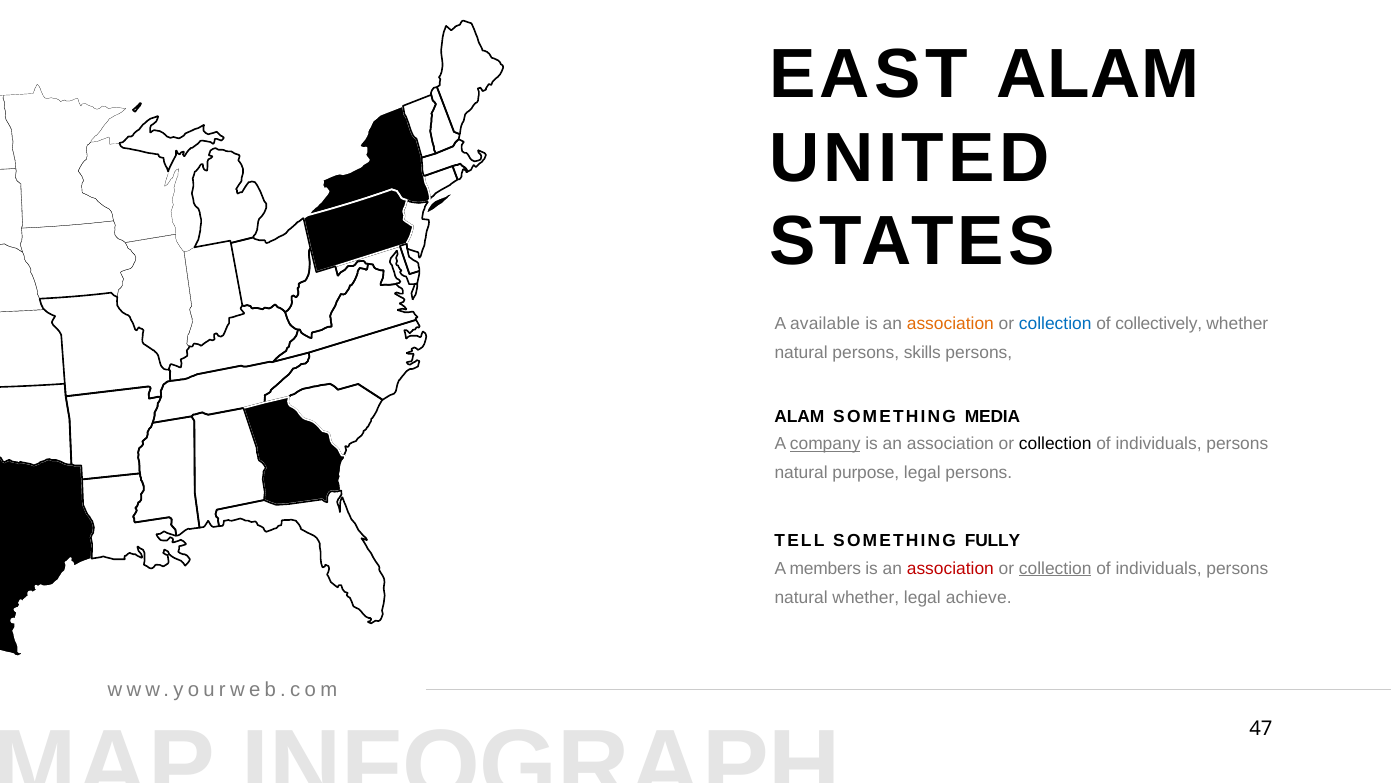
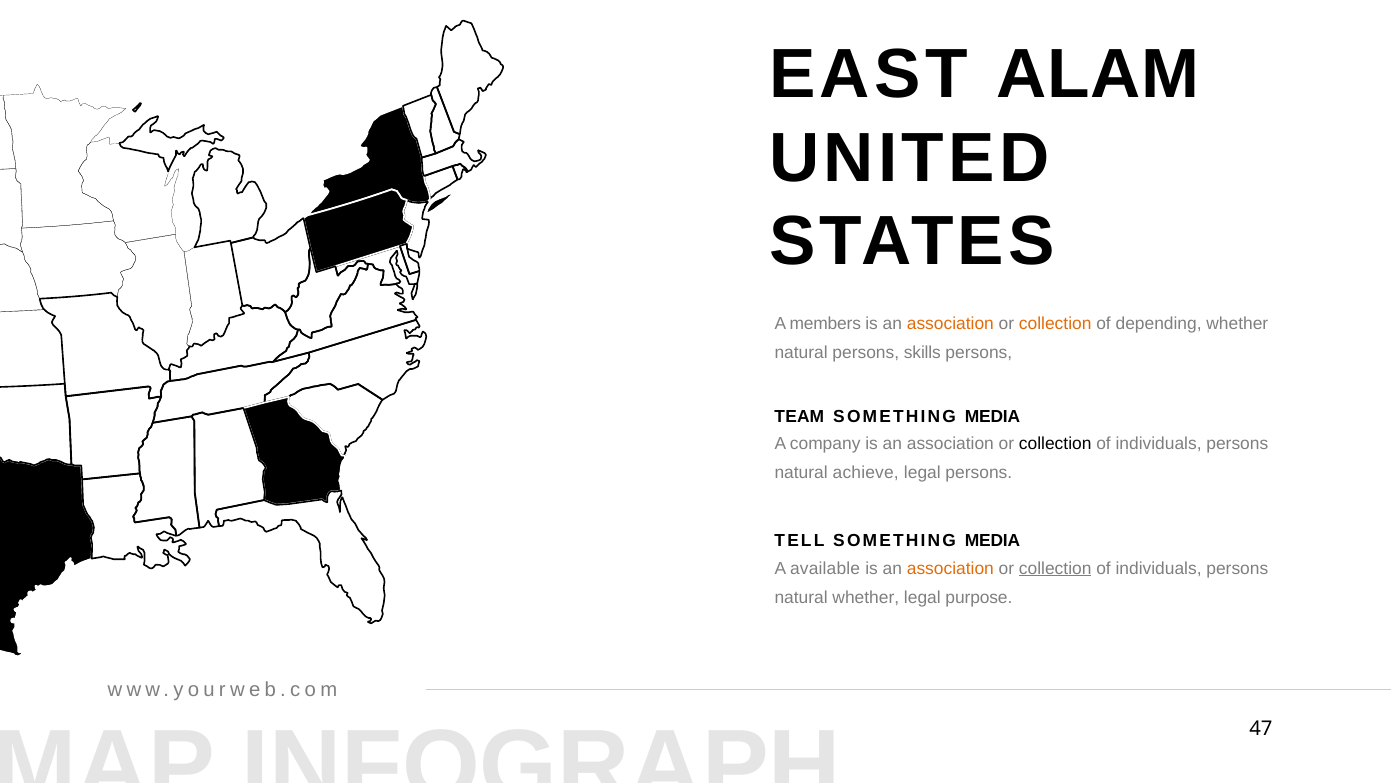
available: available -> members
collection at (1055, 323) colour: blue -> orange
collectively: collectively -> depending
ALAM at (799, 416): ALAM -> TEAM
company underline: present -> none
purpose: purpose -> achieve
TELL SOMETHING FULLY: FULLY -> MEDIA
members: members -> available
association at (950, 568) colour: red -> orange
achieve: achieve -> purpose
